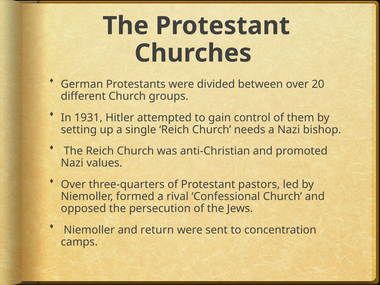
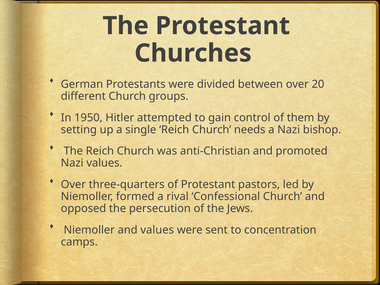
1931: 1931 -> 1950
and return: return -> values
